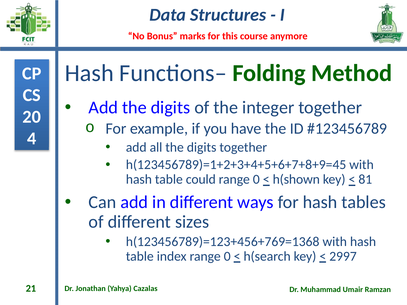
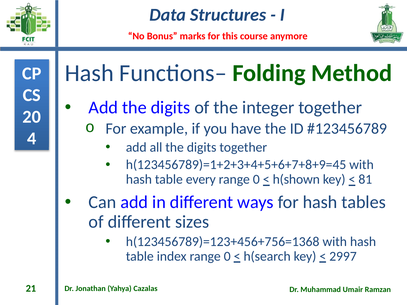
could: could -> every
h(123456789)=123+456+769=1368: h(123456789)=123+456+769=1368 -> h(123456789)=123+456+756=1368
